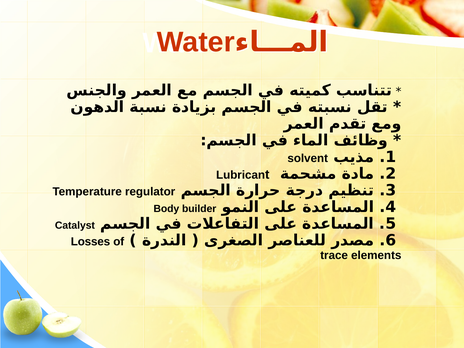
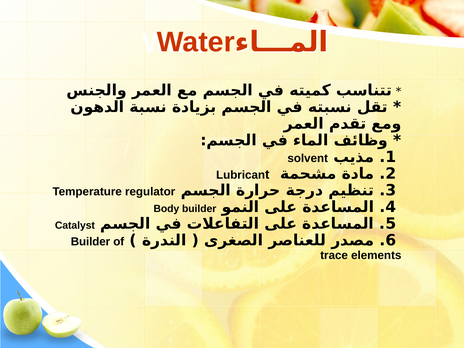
Losses at (90, 242): Losses -> Builder
